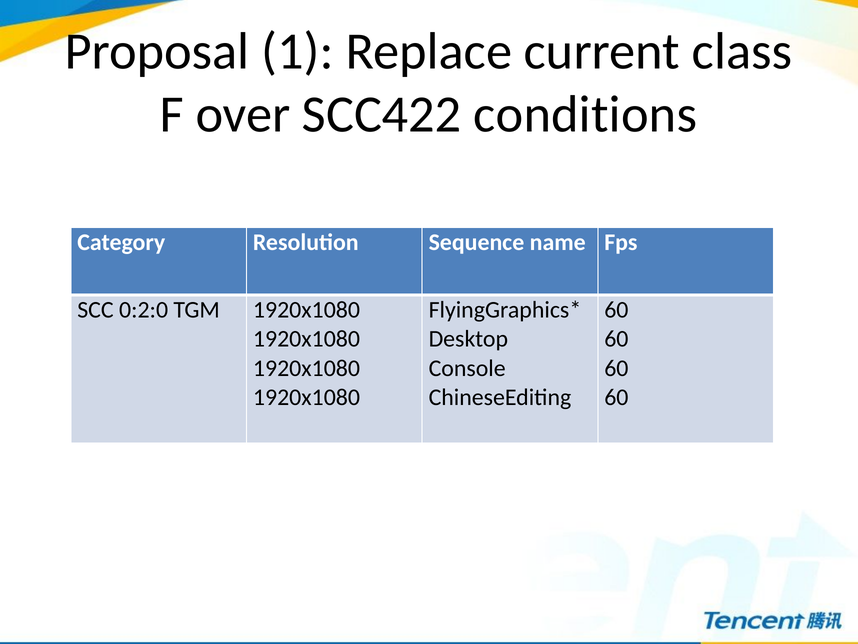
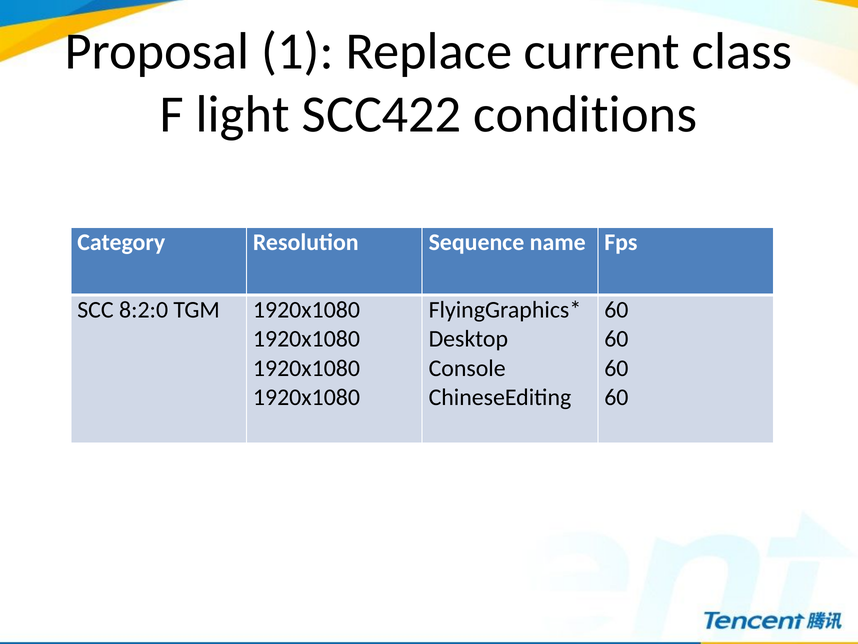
over: over -> light
0:2:0: 0:2:0 -> 8:2:0
